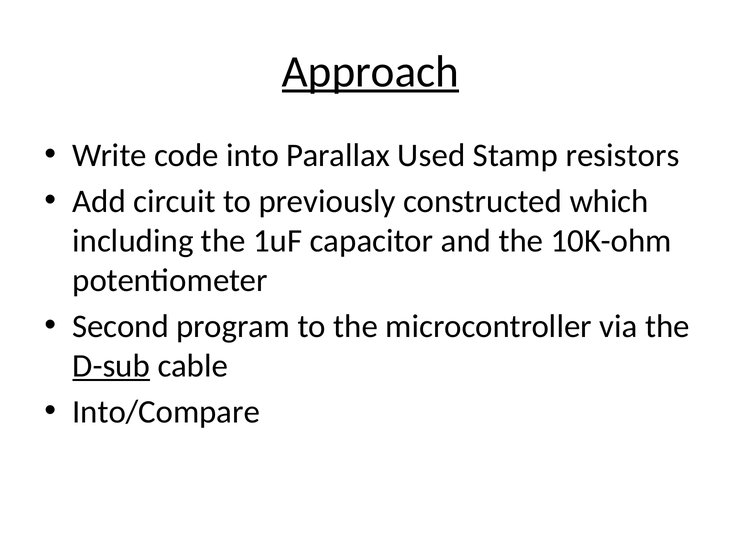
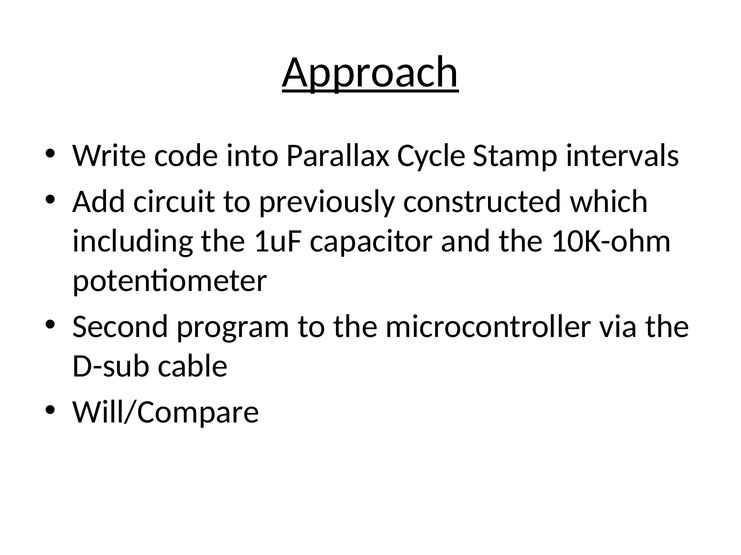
Used: Used -> Cycle
resistors: resistors -> intervals
D-sub underline: present -> none
Into/Compare: Into/Compare -> Will/Compare
